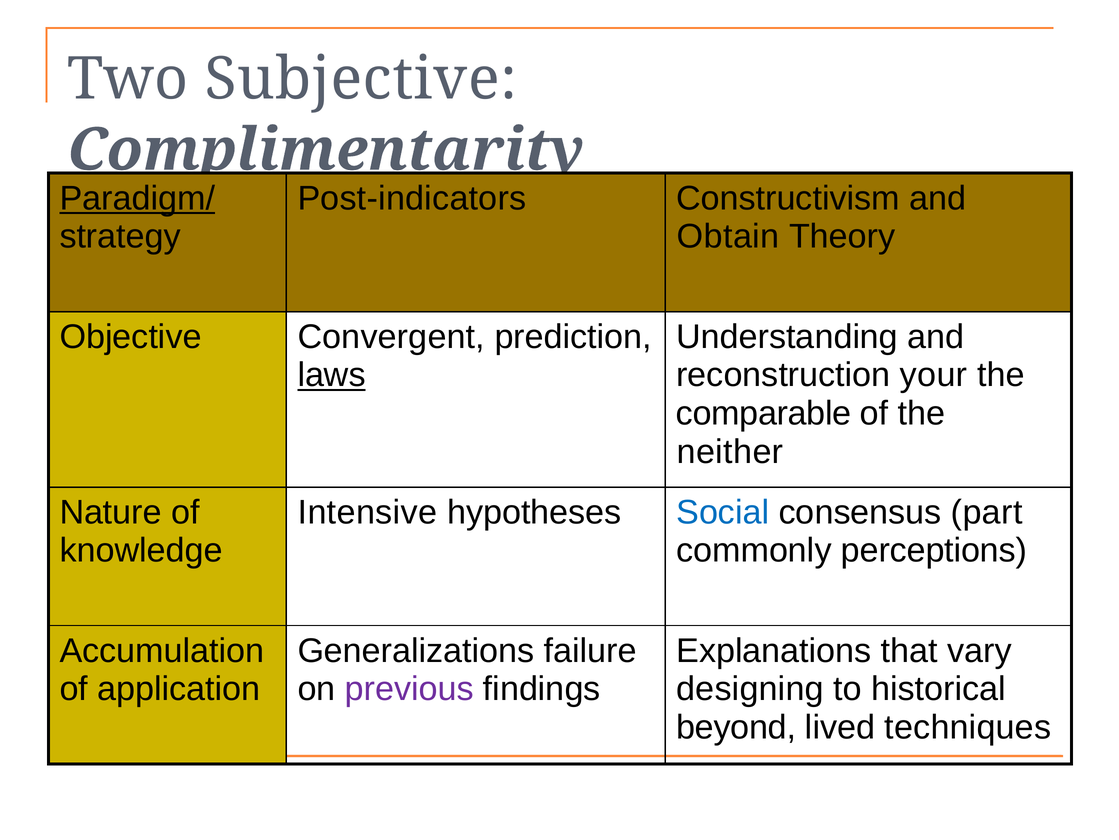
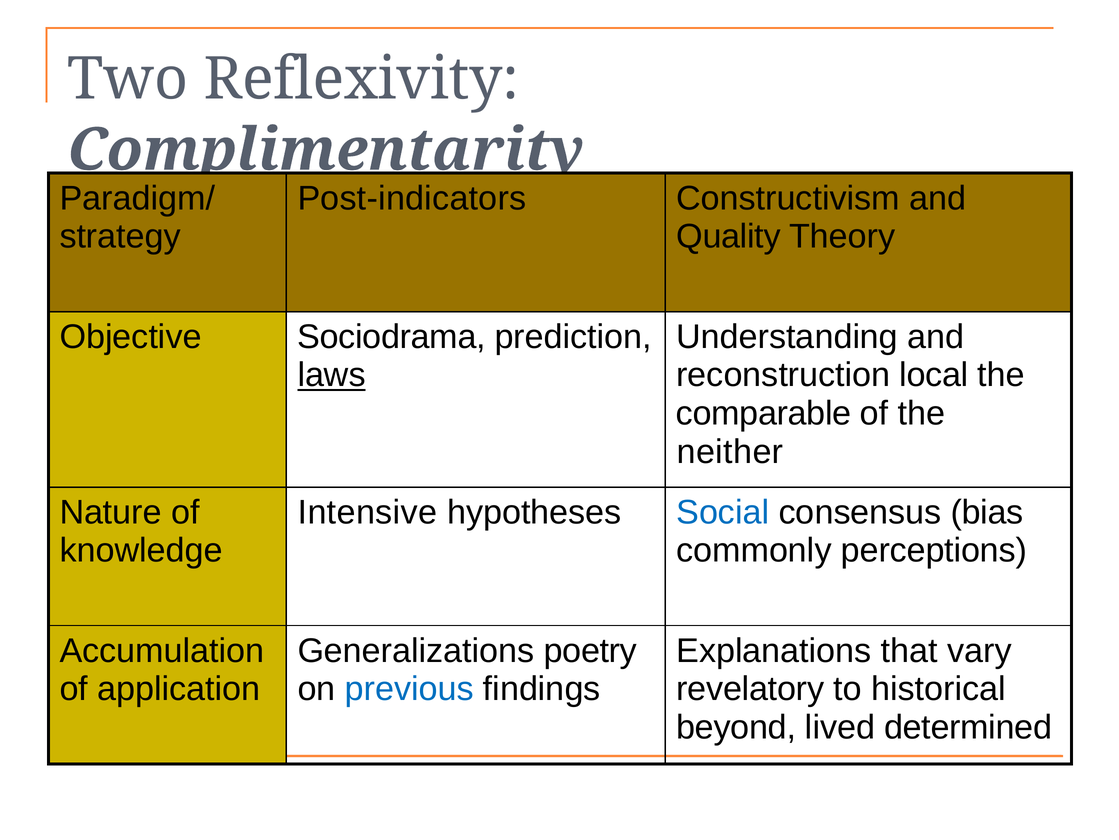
Subjective: Subjective -> Reflexivity
Paradigm/ underline: present -> none
Obtain: Obtain -> Quality
Convergent: Convergent -> Sociodrama
your: your -> local
part: part -> bias
failure: failure -> poetry
previous colour: purple -> blue
designing: designing -> revelatory
techniques: techniques -> determined
